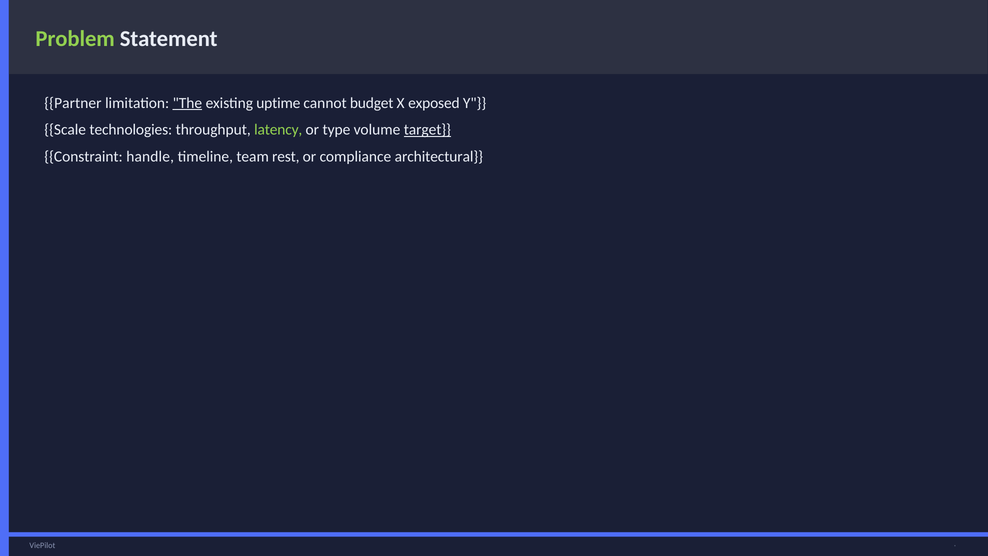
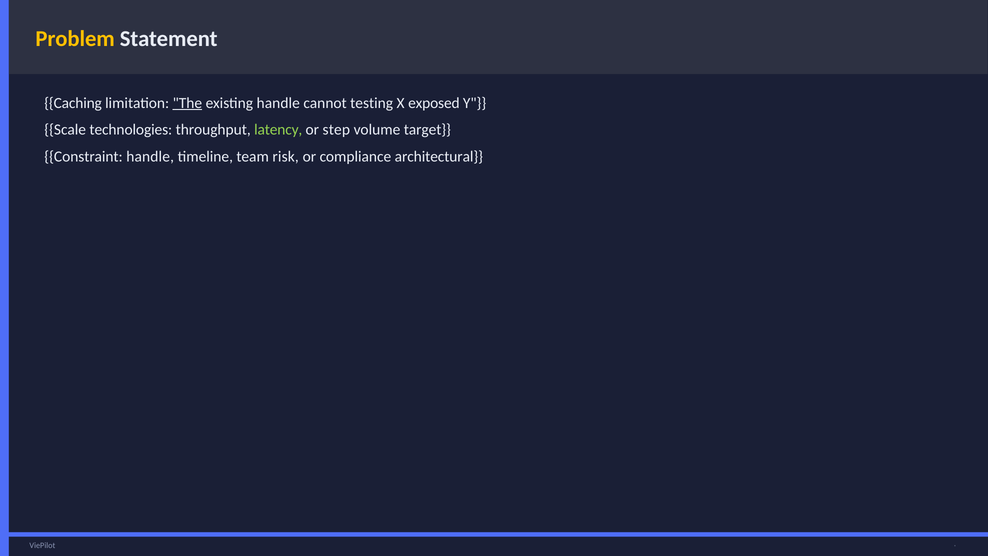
Problem colour: light green -> yellow
Partner: Partner -> Caching
existing uptime: uptime -> handle
budget: budget -> testing
type: type -> step
target underline: present -> none
rest: rest -> risk
